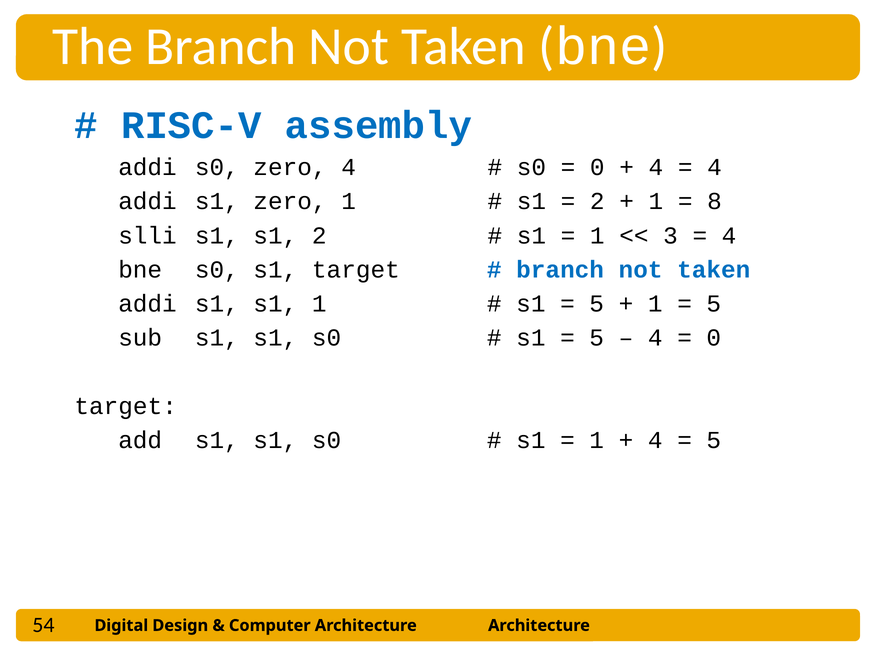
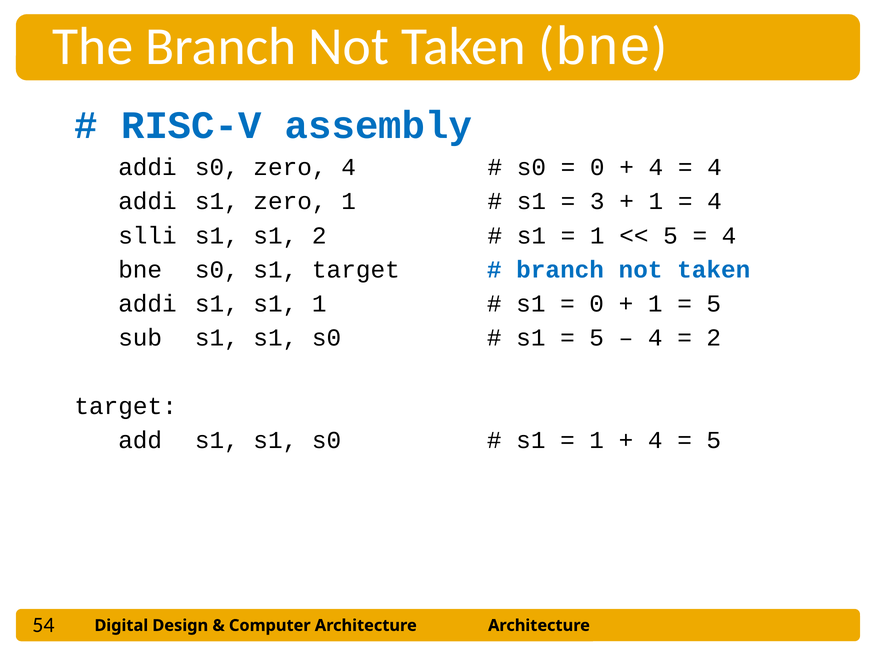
2 at (597, 201): 2 -> 3
8 at (714, 201): 8 -> 4
3 at (670, 235): 3 -> 5
5 at (597, 304): 5 -> 0
0 at (714, 338): 0 -> 2
